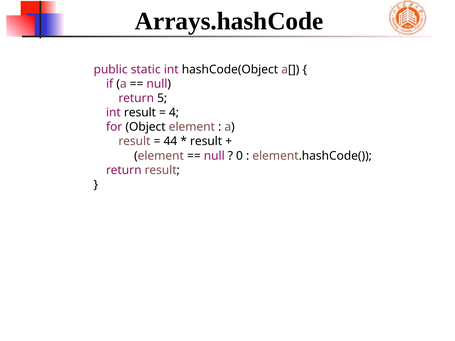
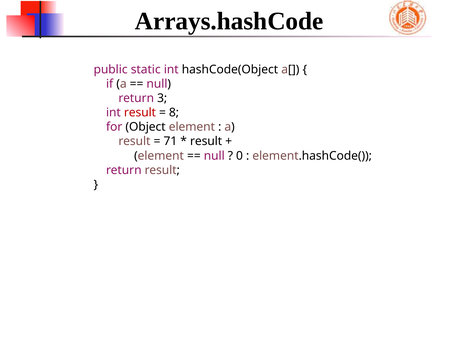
5: 5 -> 3
result at (140, 113) colour: black -> red
4: 4 -> 8
44: 44 -> 71
